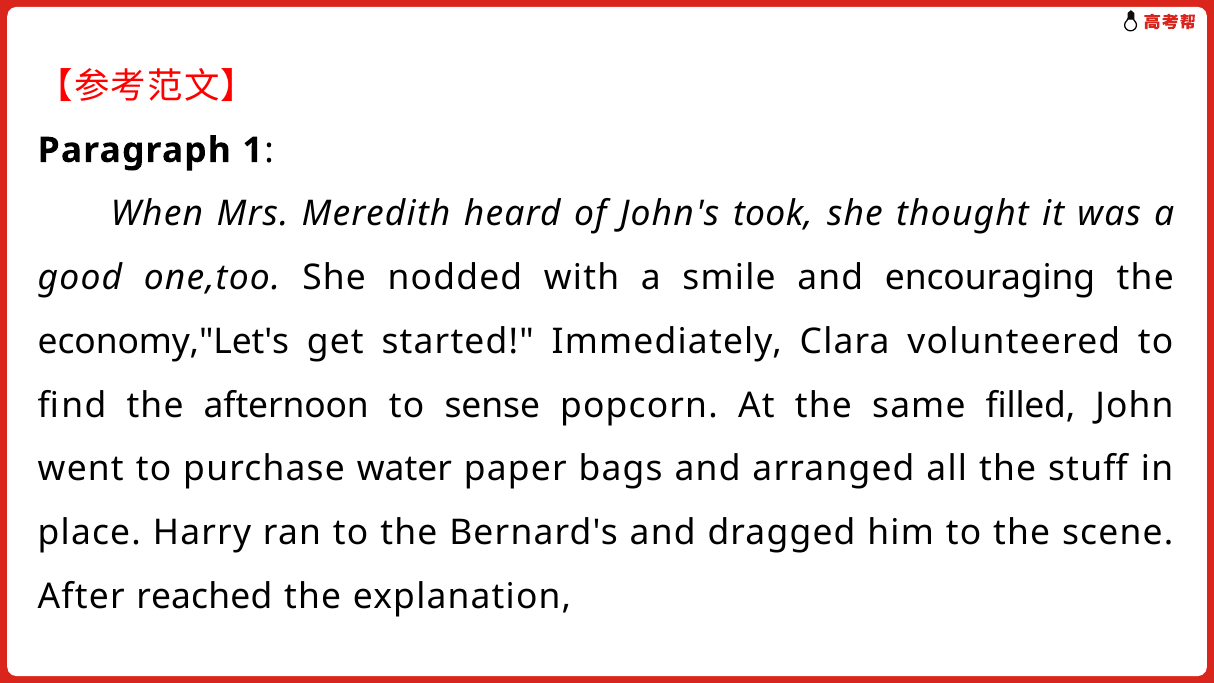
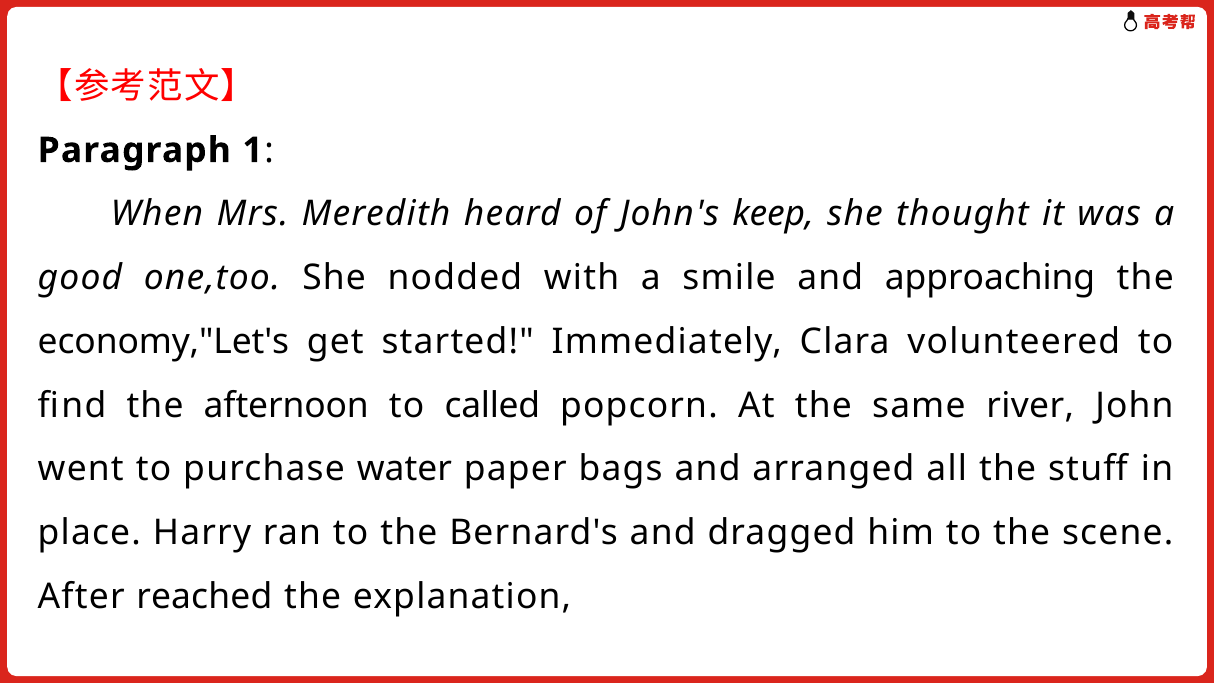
took: took -> keep
encouraging: encouraging -> approaching
sense: sense -> called
filled: filled -> river
